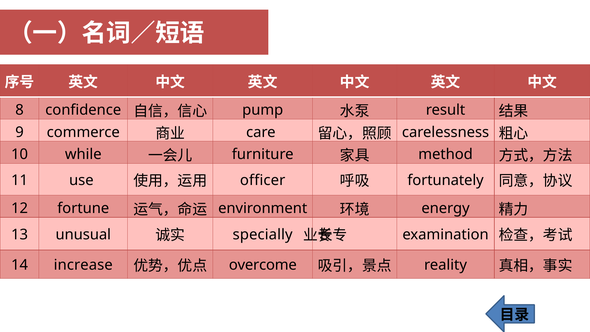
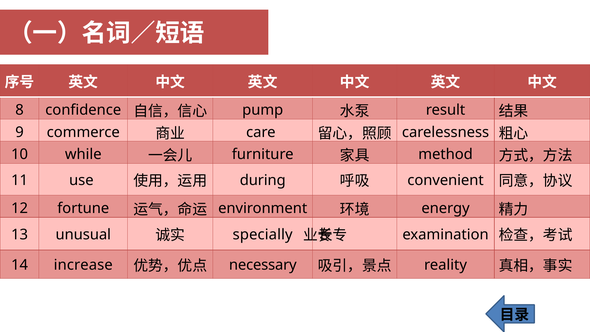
officer: officer -> during
fortunately: fortunately -> convenient
overcome: overcome -> necessary
